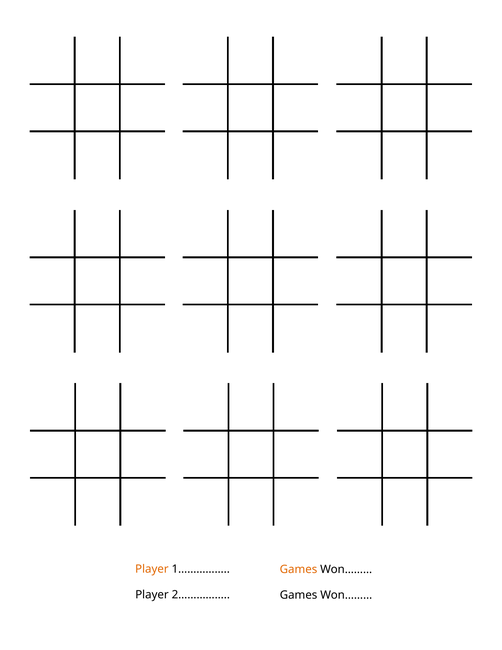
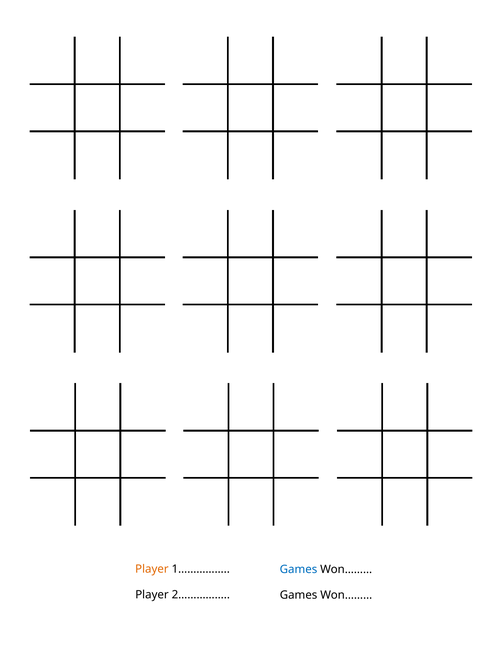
Games at (298, 569) colour: orange -> blue
